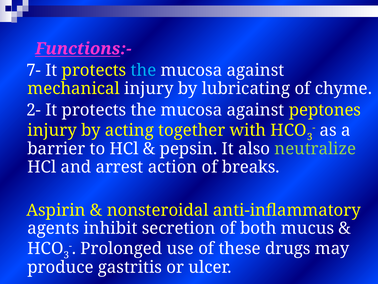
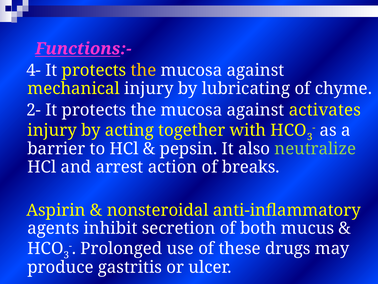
7-: 7- -> 4-
the at (144, 70) colour: light blue -> yellow
peptones: peptones -> activates
